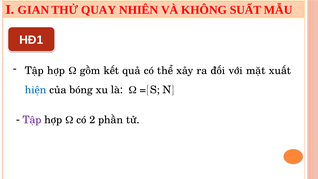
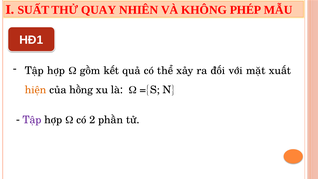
GIAN: GIAN -> SUẤT
SUẤT: SUẤT -> PHÉP
hiện colour: blue -> orange
bóng: bóng -> hồng
